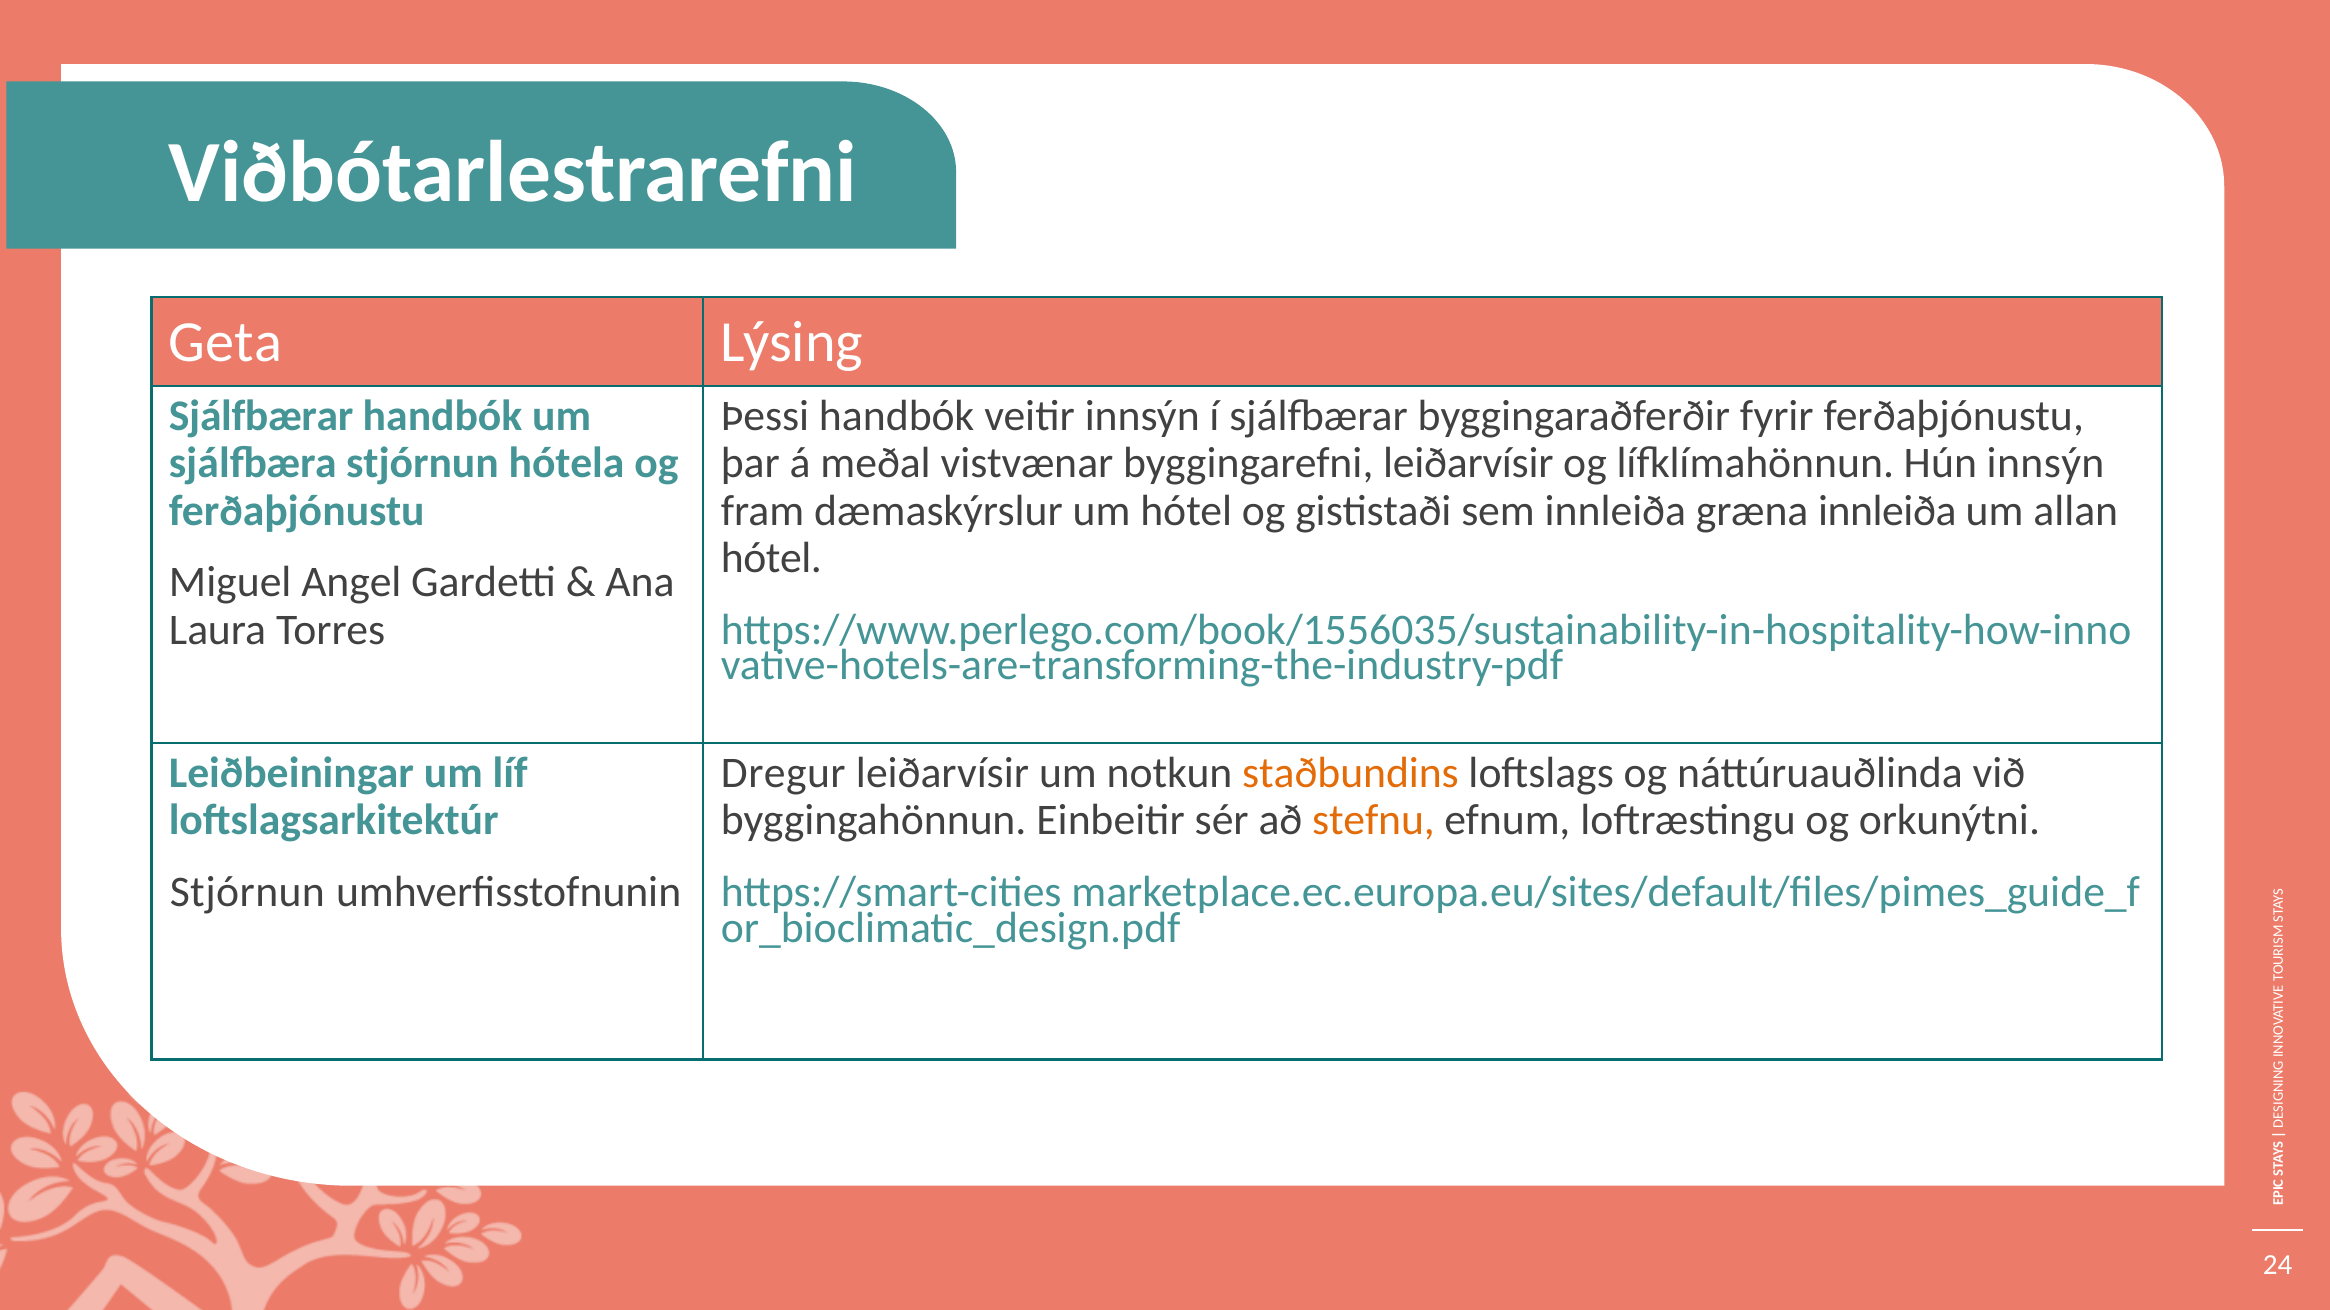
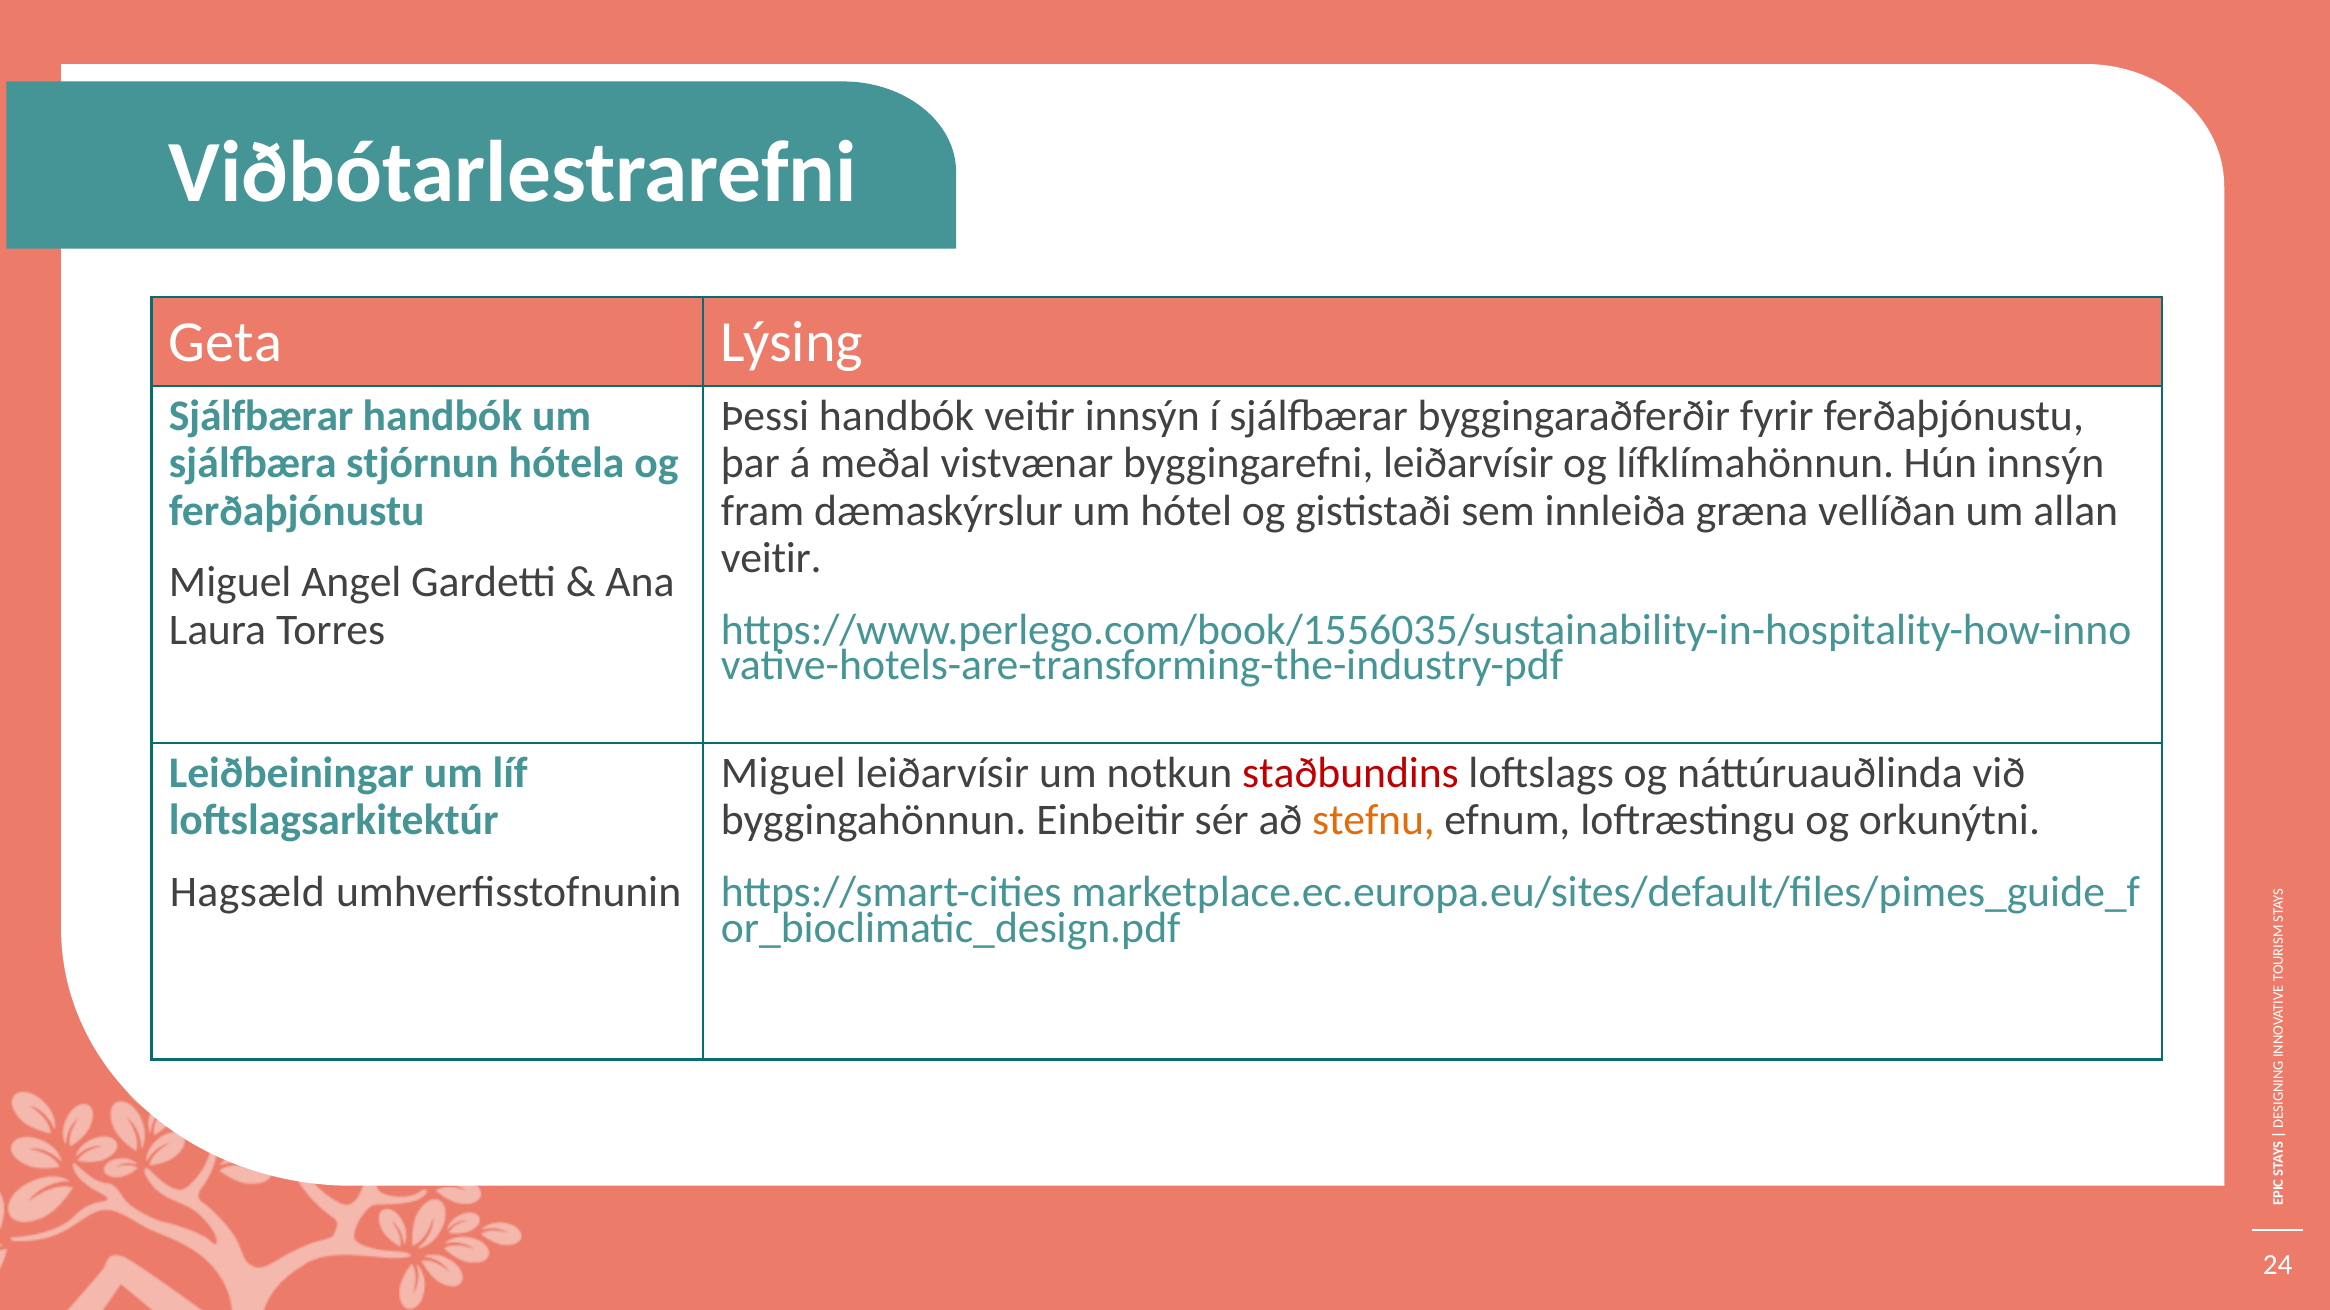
græna innleiða: innleiða -> vellíðan
hótel at (771, 559): hótel -> veitir
Dregur at (783, 773): Dregur -> Miguel
staðbundins colour: orange -> red
Stjórnun at (247, 892): Stjórnun -> Hagsæld
